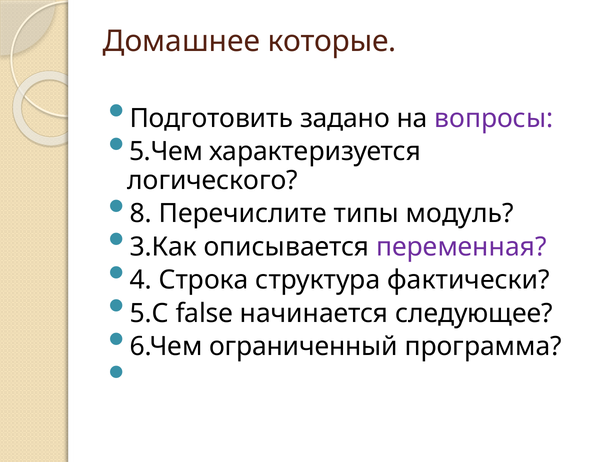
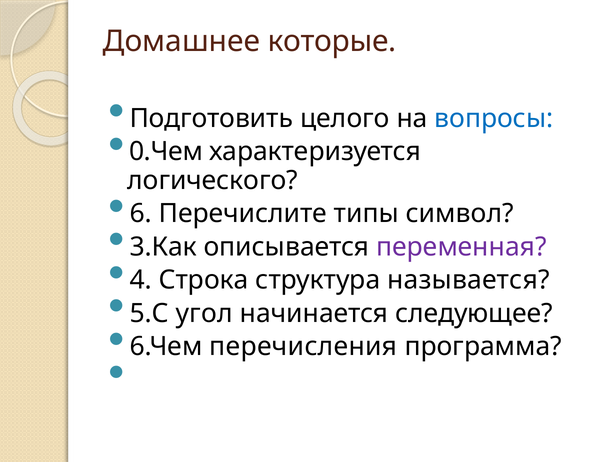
задано: задано -> целого
вопросы colour: purple -> blue
5.Чем: 5.Чем -> 0.Чем
8: 8 -> 6
модуль: модуль -> символ
фактически: фактически -> называется
false: false -> угол
ограниченный: ограниченный -> перечисления
